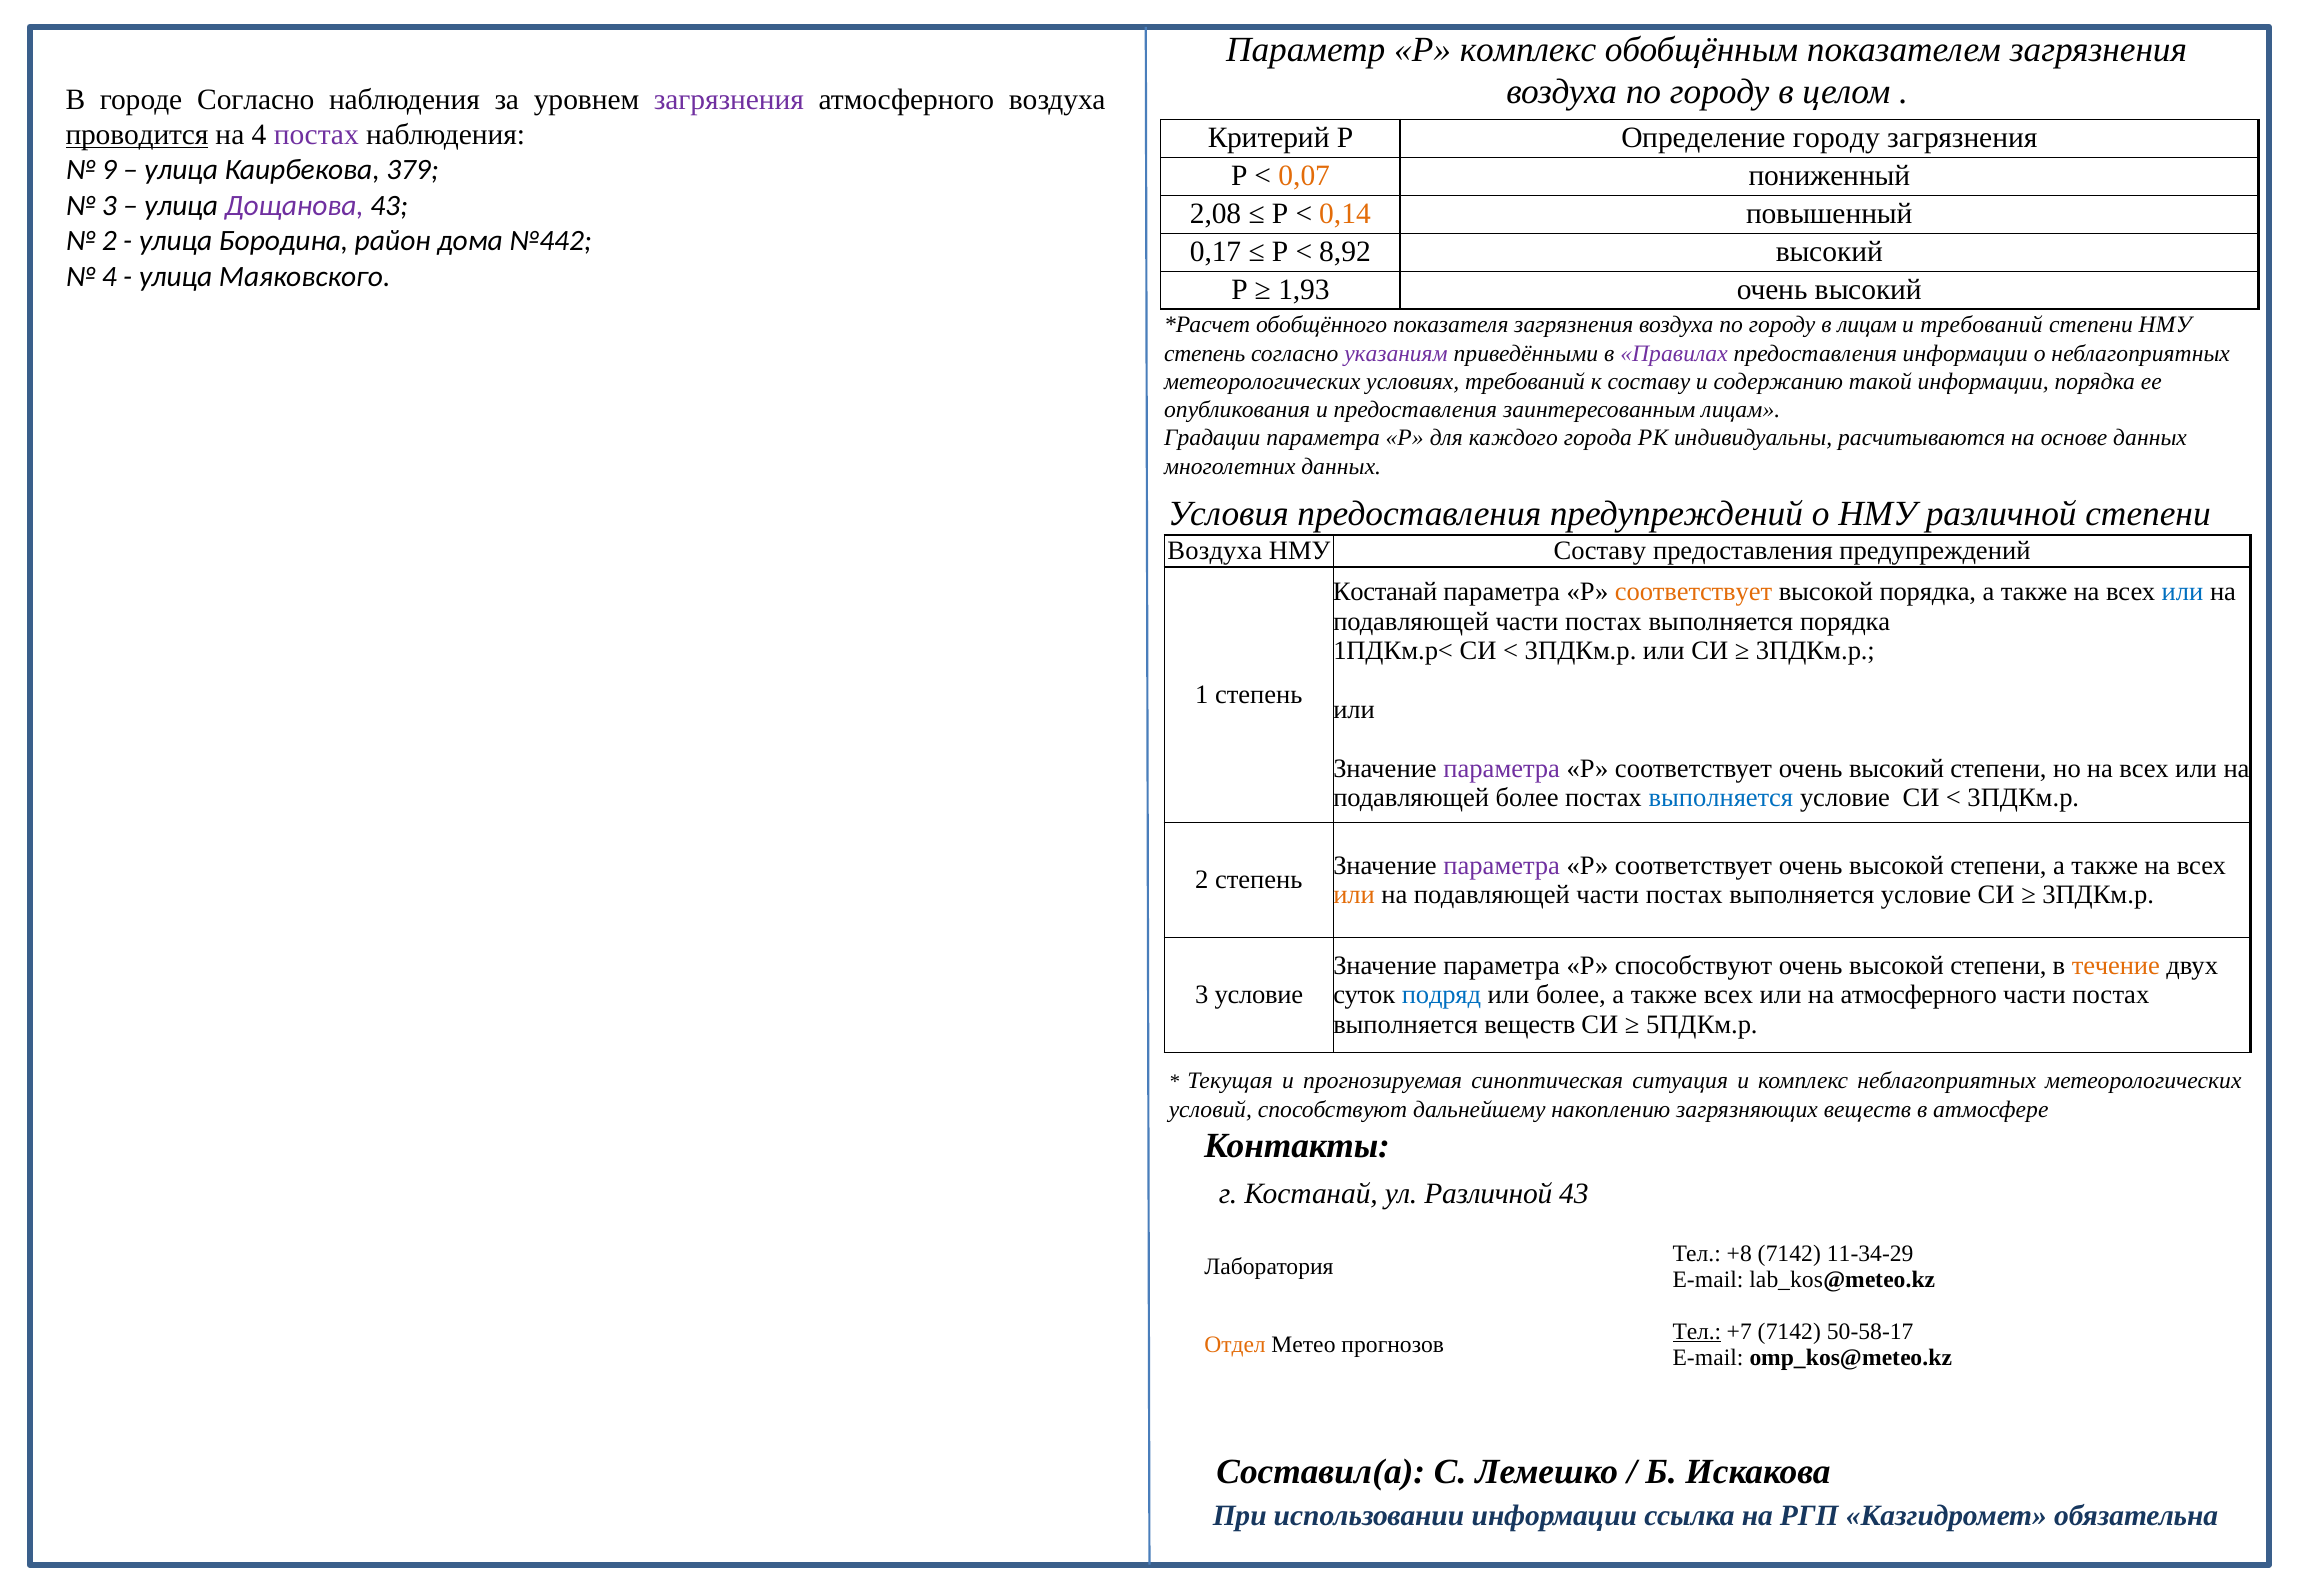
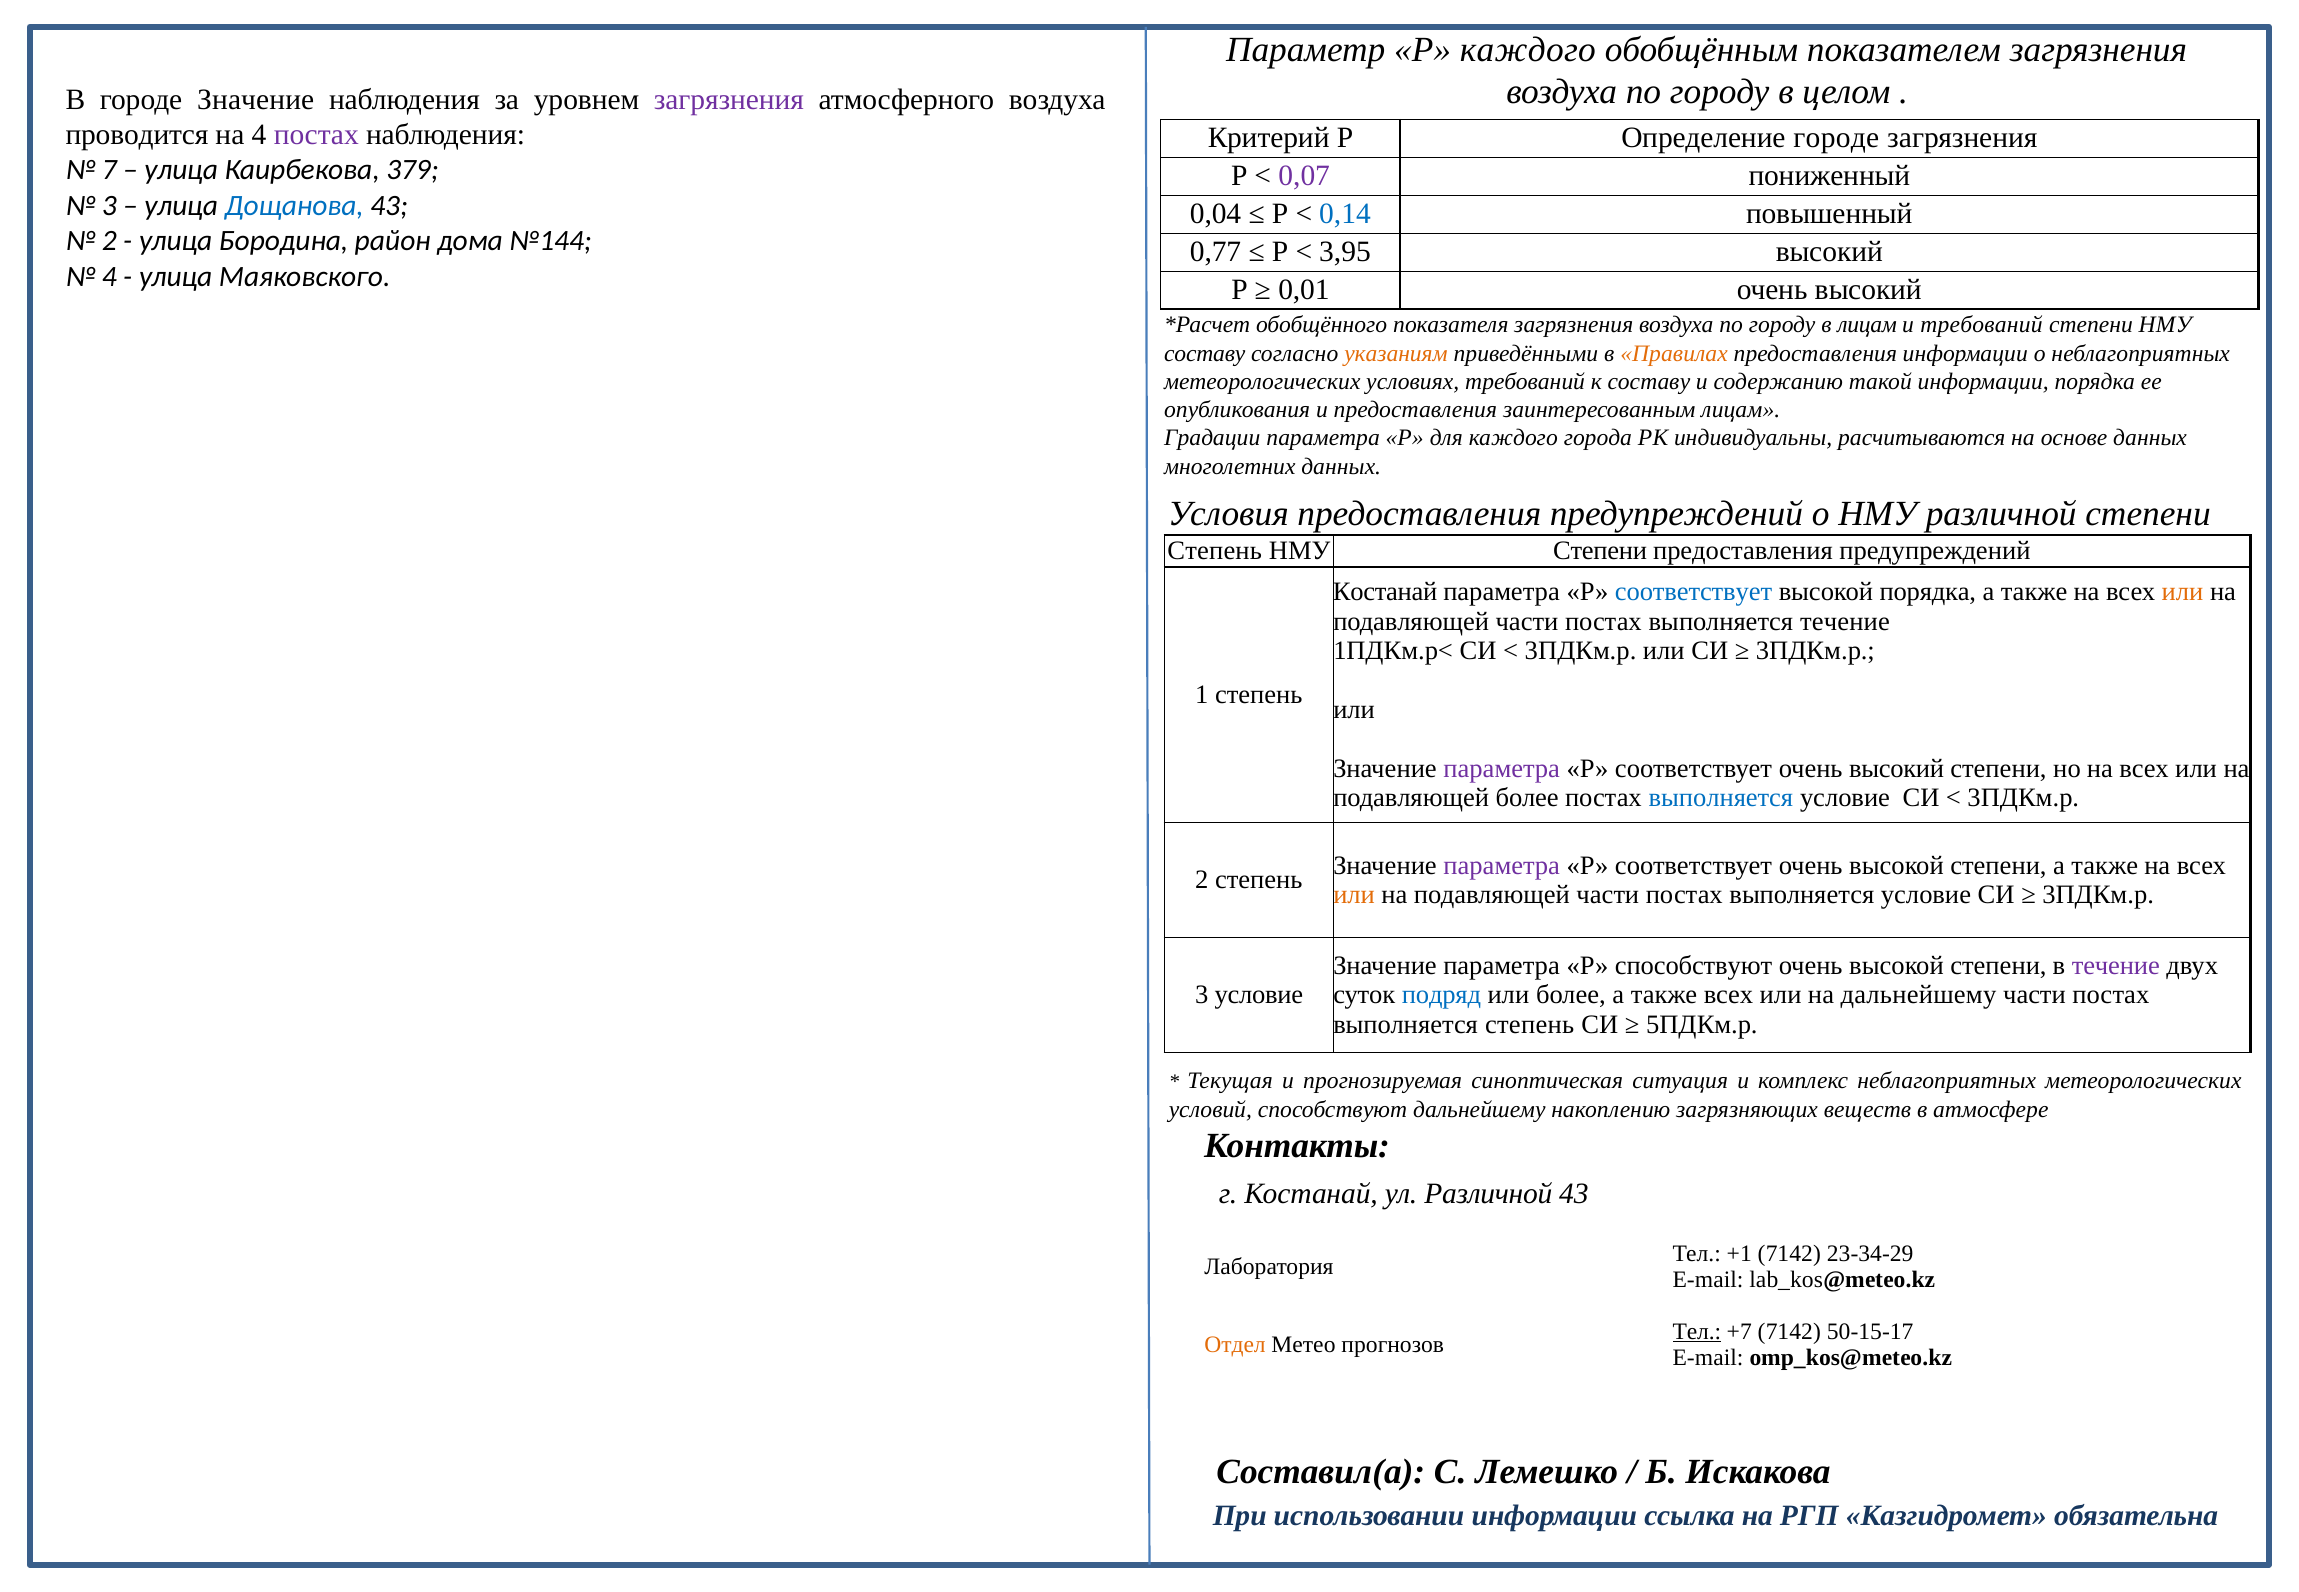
Р комплекс: комплекс -> каждого
городе Согласно: Согласно -> Значение
проводится underline: present -> none
Определение городу: городу -> городе
9: 9 -> 7
0,07 colour: orange -> purple
Дощанова colour: purple -> blue
2,08: 2,08 -> 0,04
0,14 colour: orange -> blue
№442: №442 -> №144
0,17: 0,17 -> 0,77
8,92: 8,92 -> 3,95
1,93: 1,93 -> 0,01
степень at (1205, 353): степень -> составу
указаниям colour: purple -> orange
Правилах colour: purple -> orange
Воздуха at (1215, 551): Воздуха -> Степень
НМУ Составу: Составу -> Степени
соответствует at (1694, 592) colour: orange -> blue
или at (2182, 592) colour: blue -> orange
выполняется порядка: порядка -> течение
течение at (2116, 965) colour: orange -> purple
на атмосферного: атмосферного -> дальнейшему
выполняется веществ: веществ -> степень
+8: +8 -> +1
11-34-29: 11-34-29 -> 23-34-29
50-58-17: 50-58-17 -> 50-15-17
